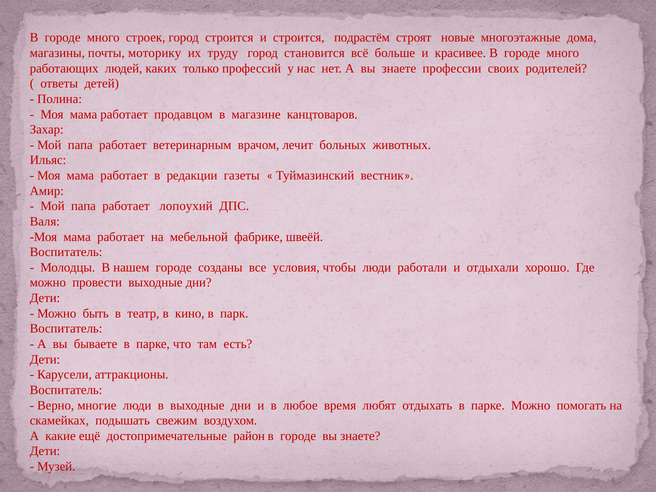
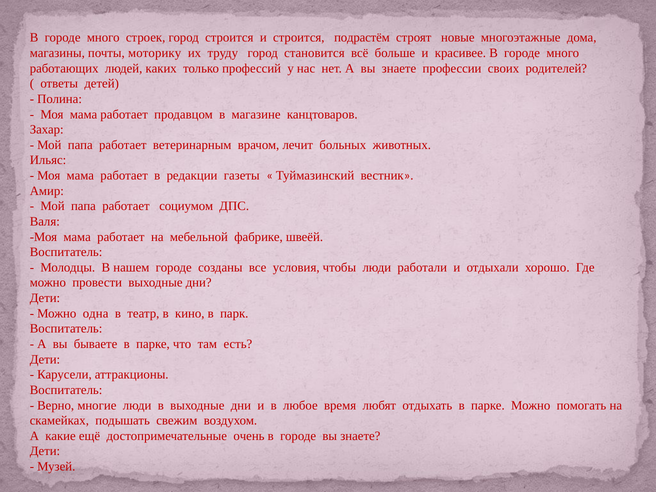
лопоухий: лопоухий -> социумом
быть: быть -> одна
район: район -> очень
